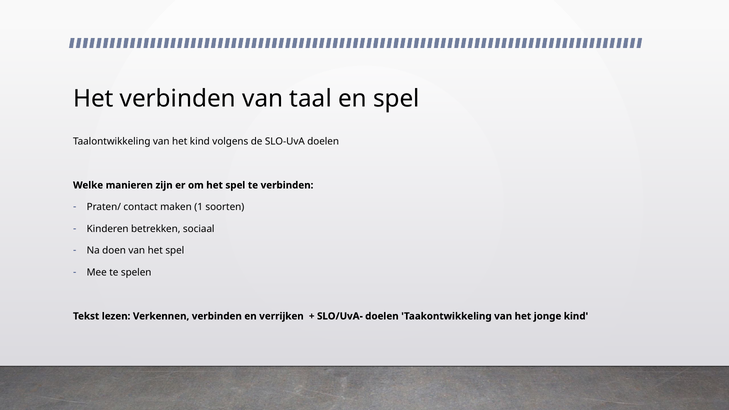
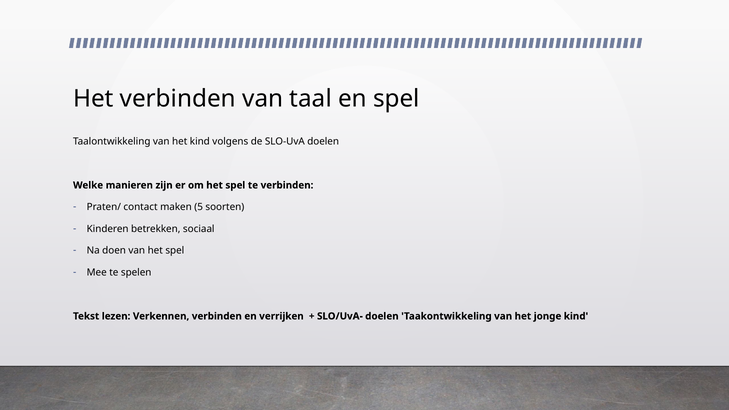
1: 1 -> 5
